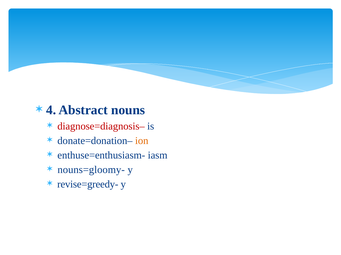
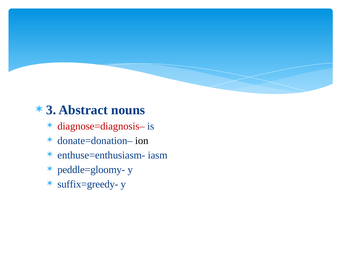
4: 4 -> 3
ion colour: orange -> black
nouns=gloomy-: nouns=gloomy- -> peddle=gloomy-
revise=greedy-: revise=greedy- -> suffix=greedy-
